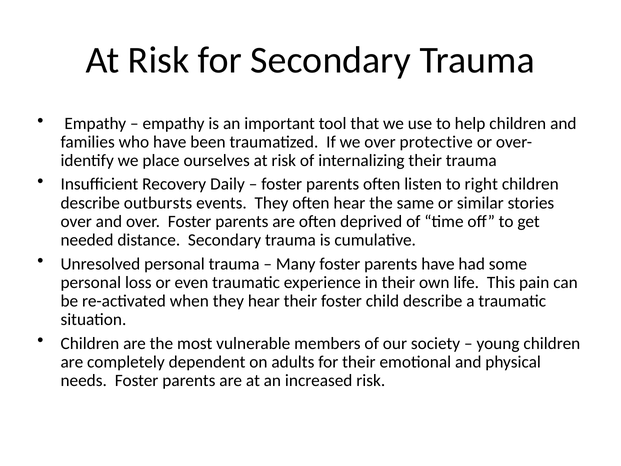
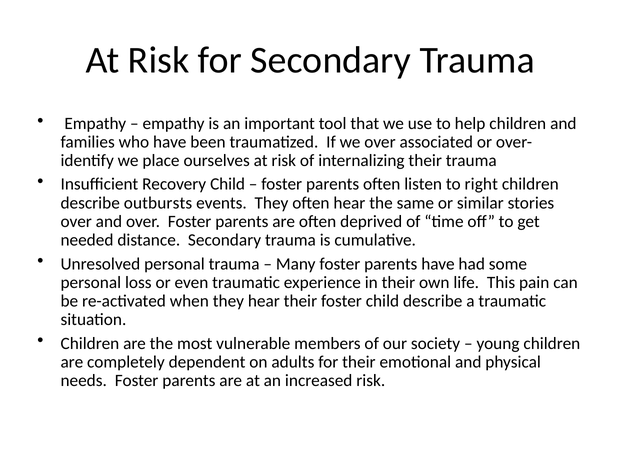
protective: protective -> associated
Recovery Daily: Daily -> Child
